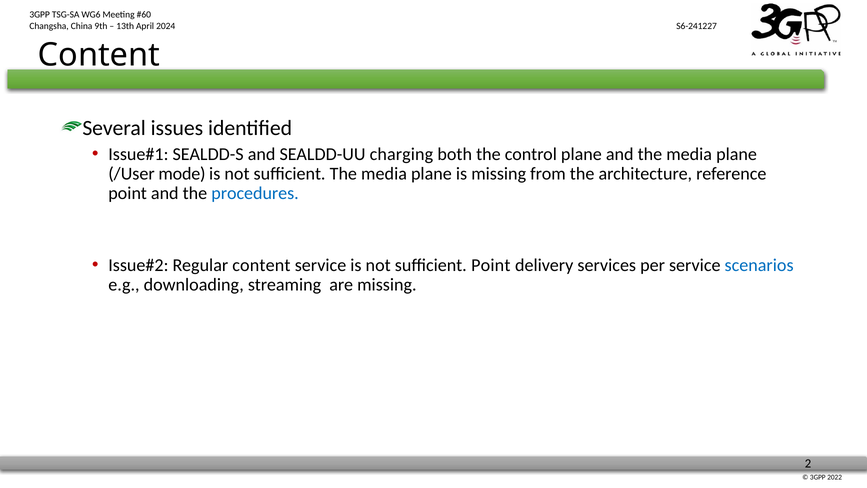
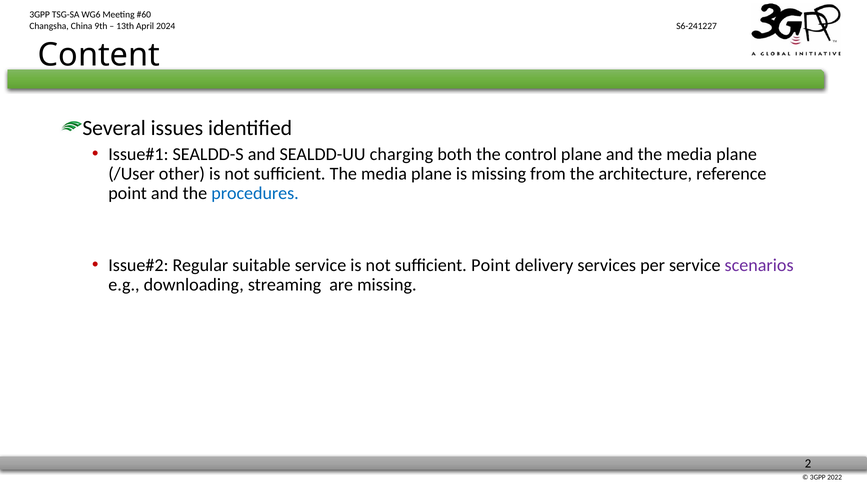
mode: mode -> other
Regular content: content -> suitable
scenarios colour: blue -> purple
